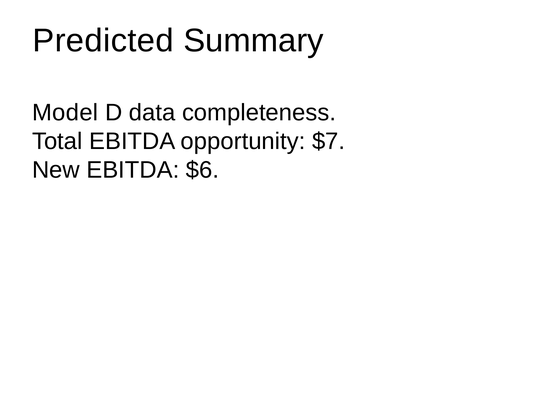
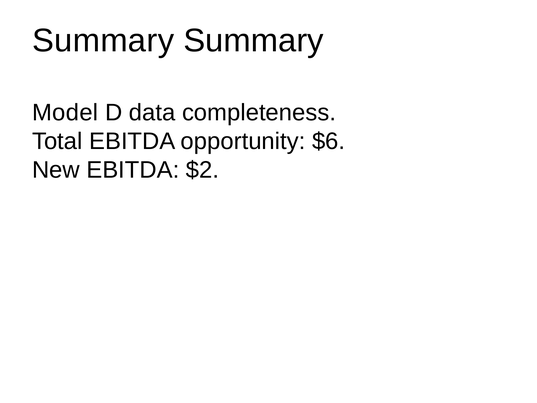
Predicted at (103, 41): Predicted -> Summary
$7: $7 -> $6
$6: $6 -> $2
